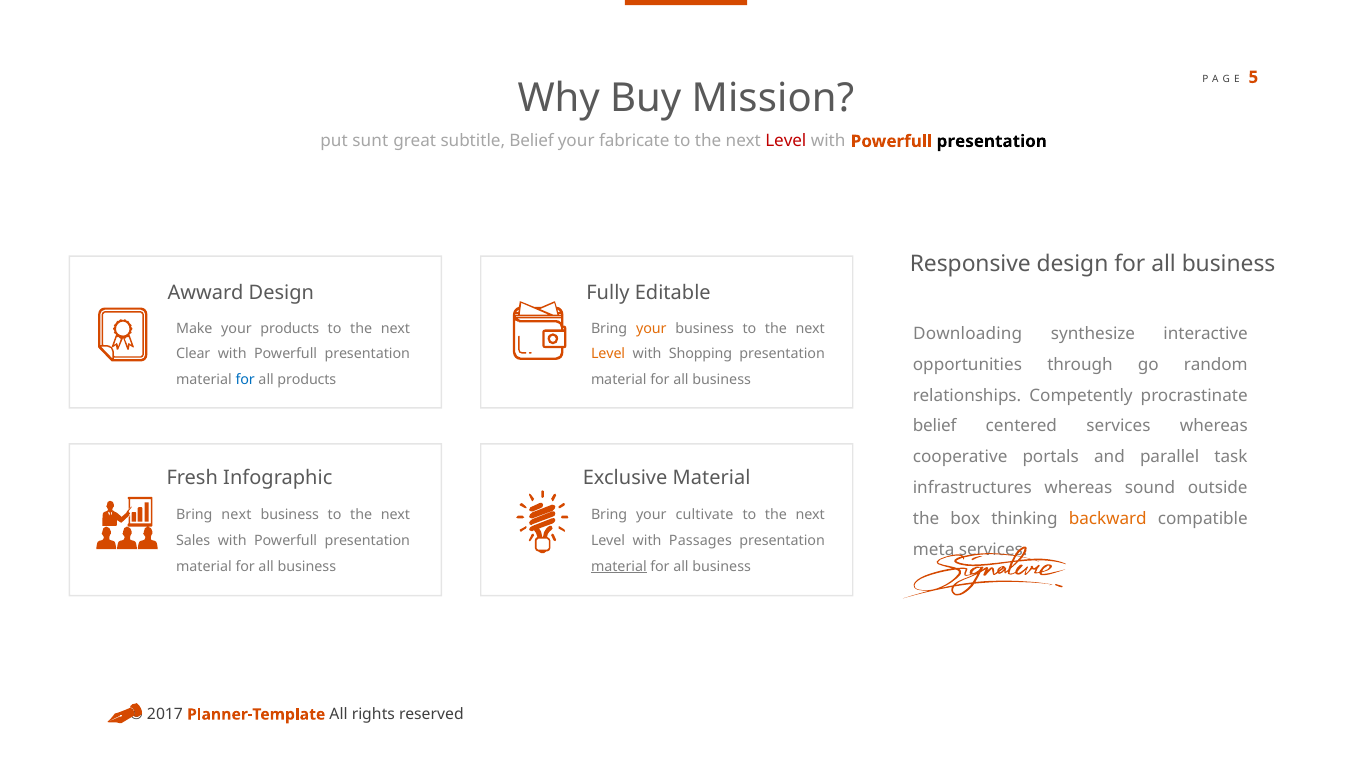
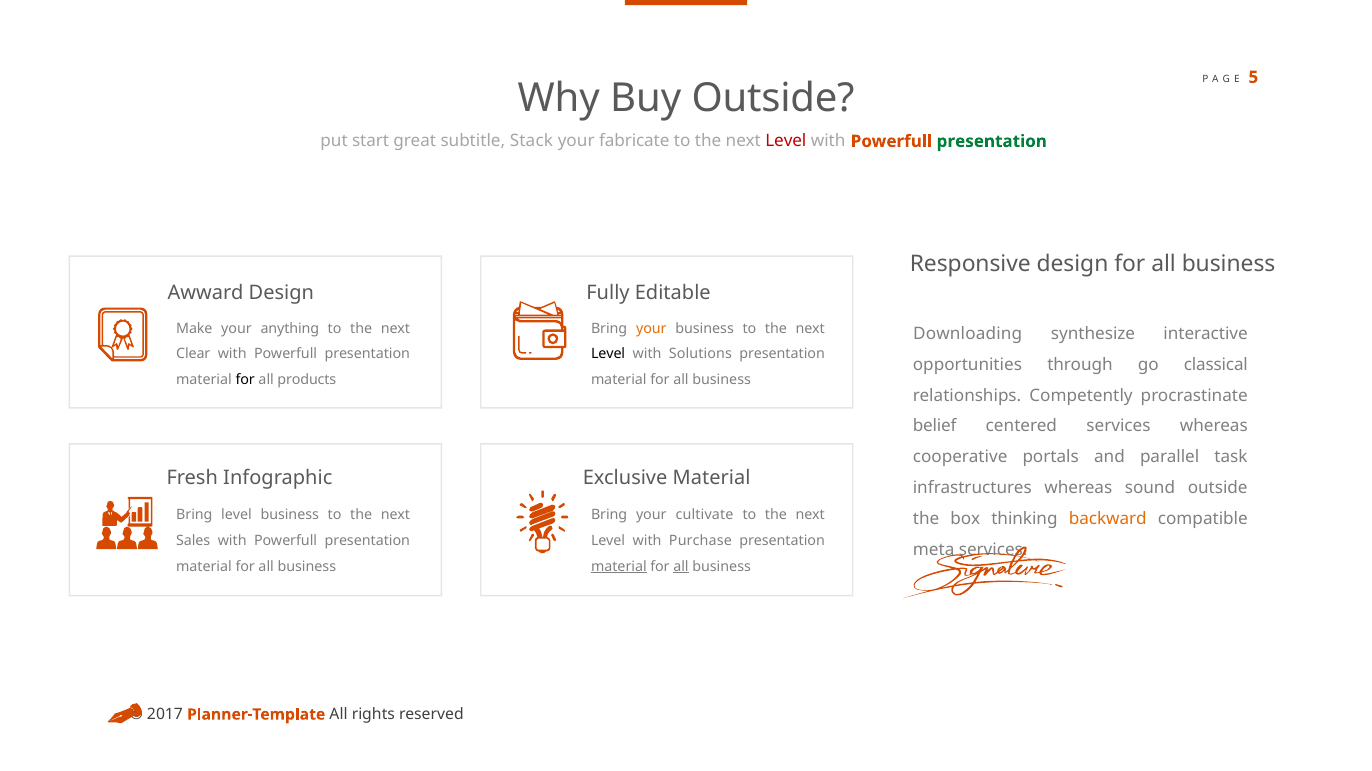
Buy Mission: Mission -> Outside
sunt: sunt -> start
subtitle Belief: Belief -> Stack
presentation at (992, 141) colour: black -> green
your products: products -> anything
Level at (608, 354) colour: orange -> black
Shopping: Shopping -> Solutions
random: random -> classical
for at (245, 380) colour: blue -> black
Bring next: next -> level
Passages: Passages -> Purchase
all at (681, 567) underline: none -> present
